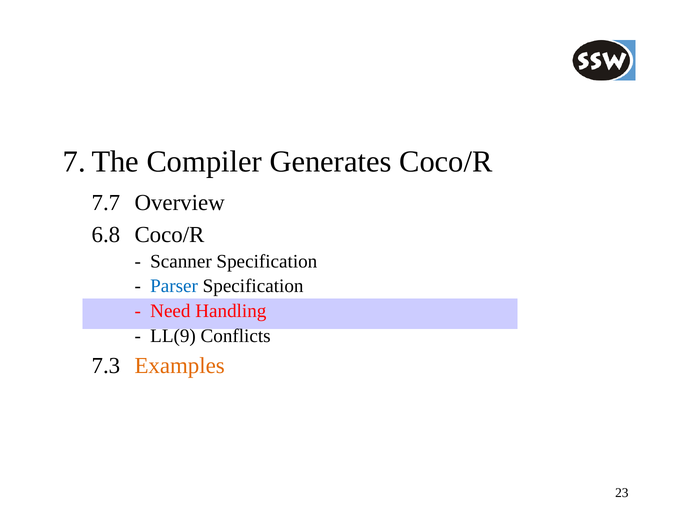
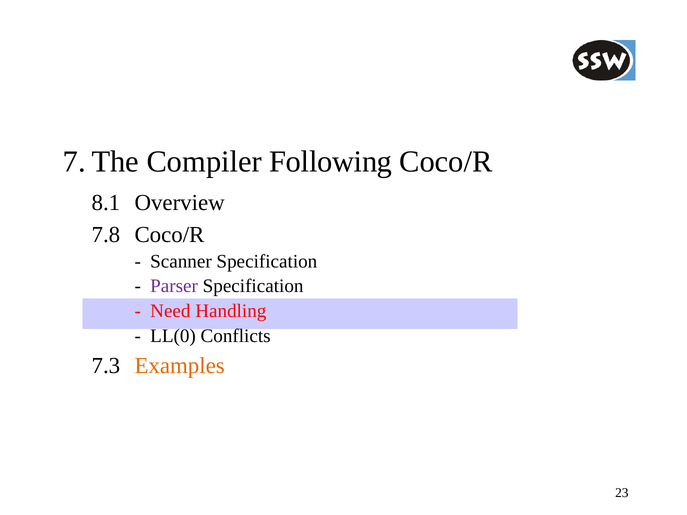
Generates: Generates -> Following
7.7: 7.7 -> 8.1
6.8: 6.8 -> 7.8
Parser colour: blue -> purple
LL(9: LL(9 -> LL(0
